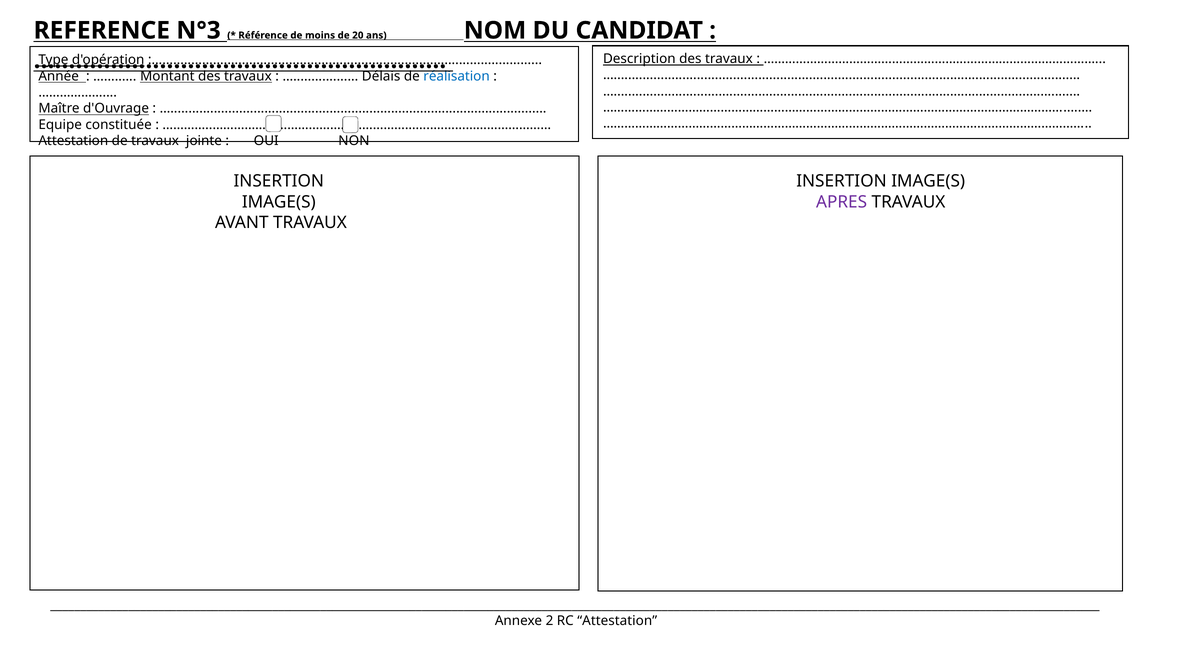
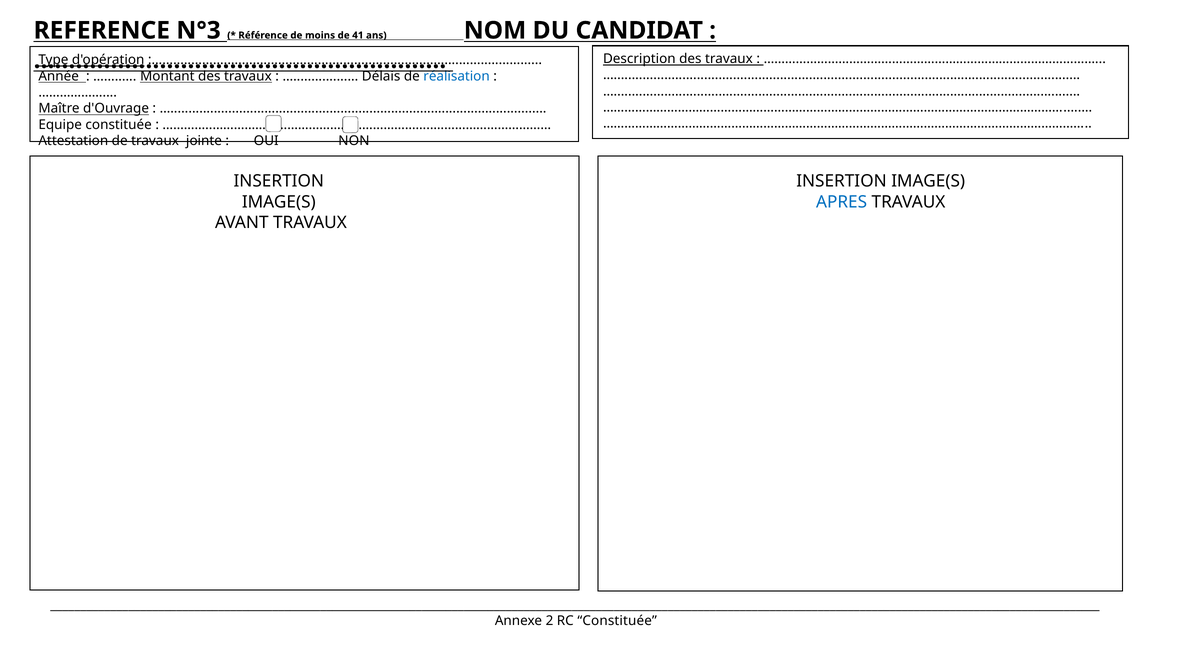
20: 20 -> 41
APRES colour: purple -> blue
RC Attestation: Attestation -> Constituée
